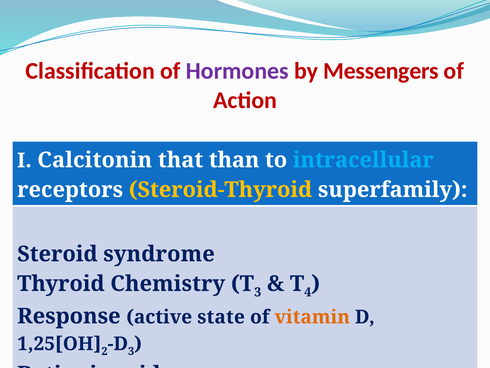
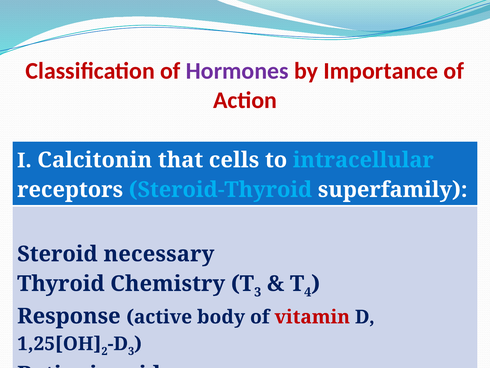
Messengers: Messengers -> Importance
than: than -> cells
Steroid-Thyroid colour: yellow -> light blue
syndrome: syndrome -> necessary
state: state -> body
vitamin colour: orange -> red
